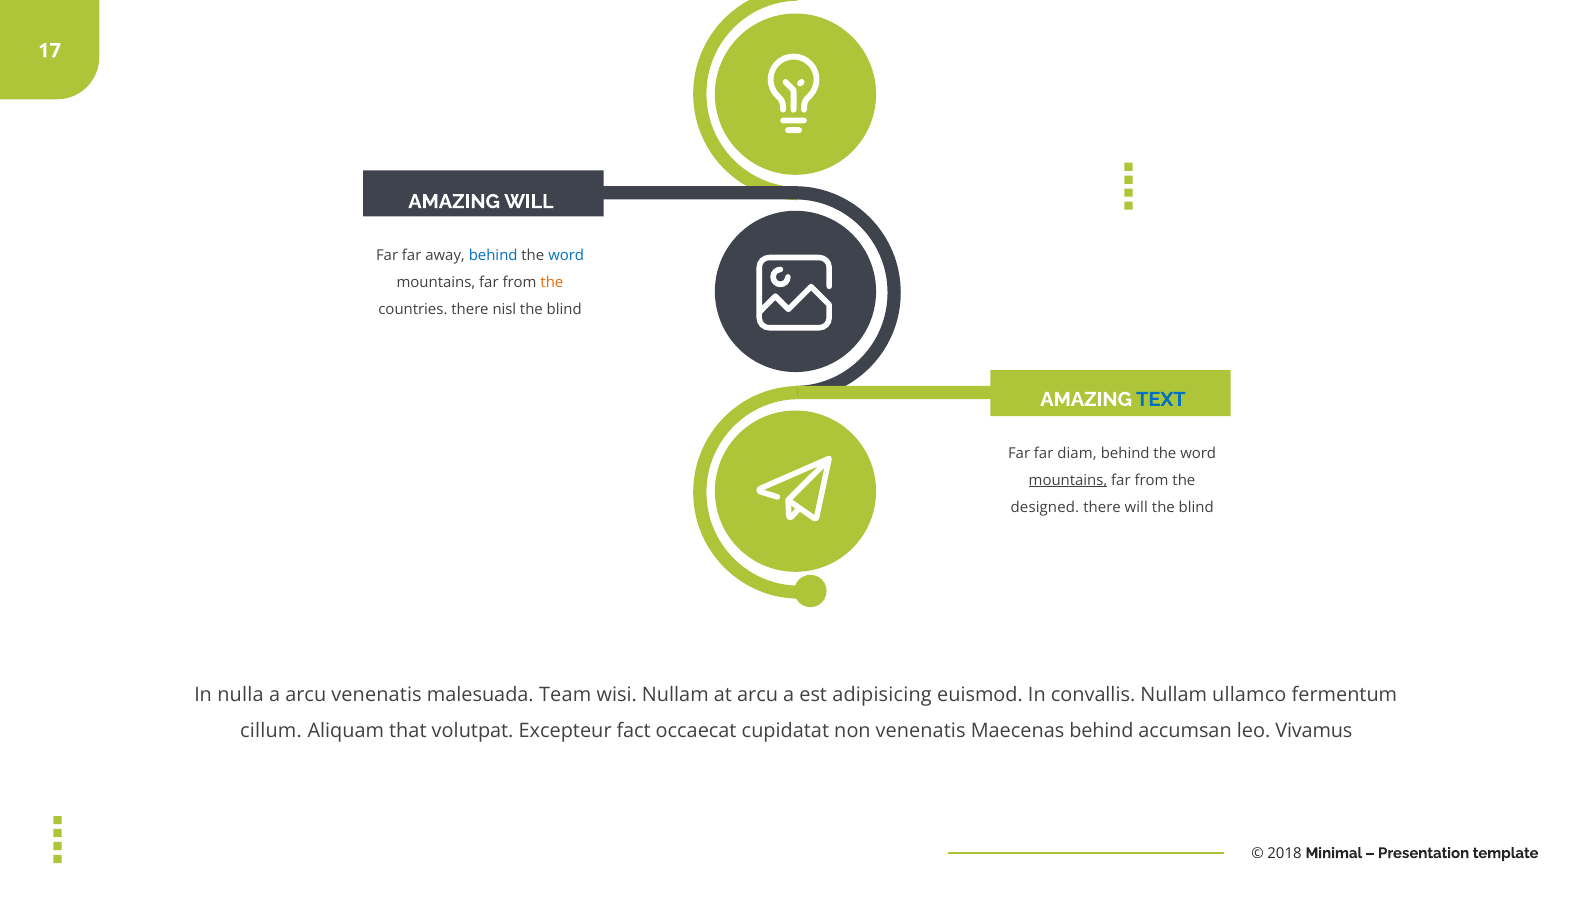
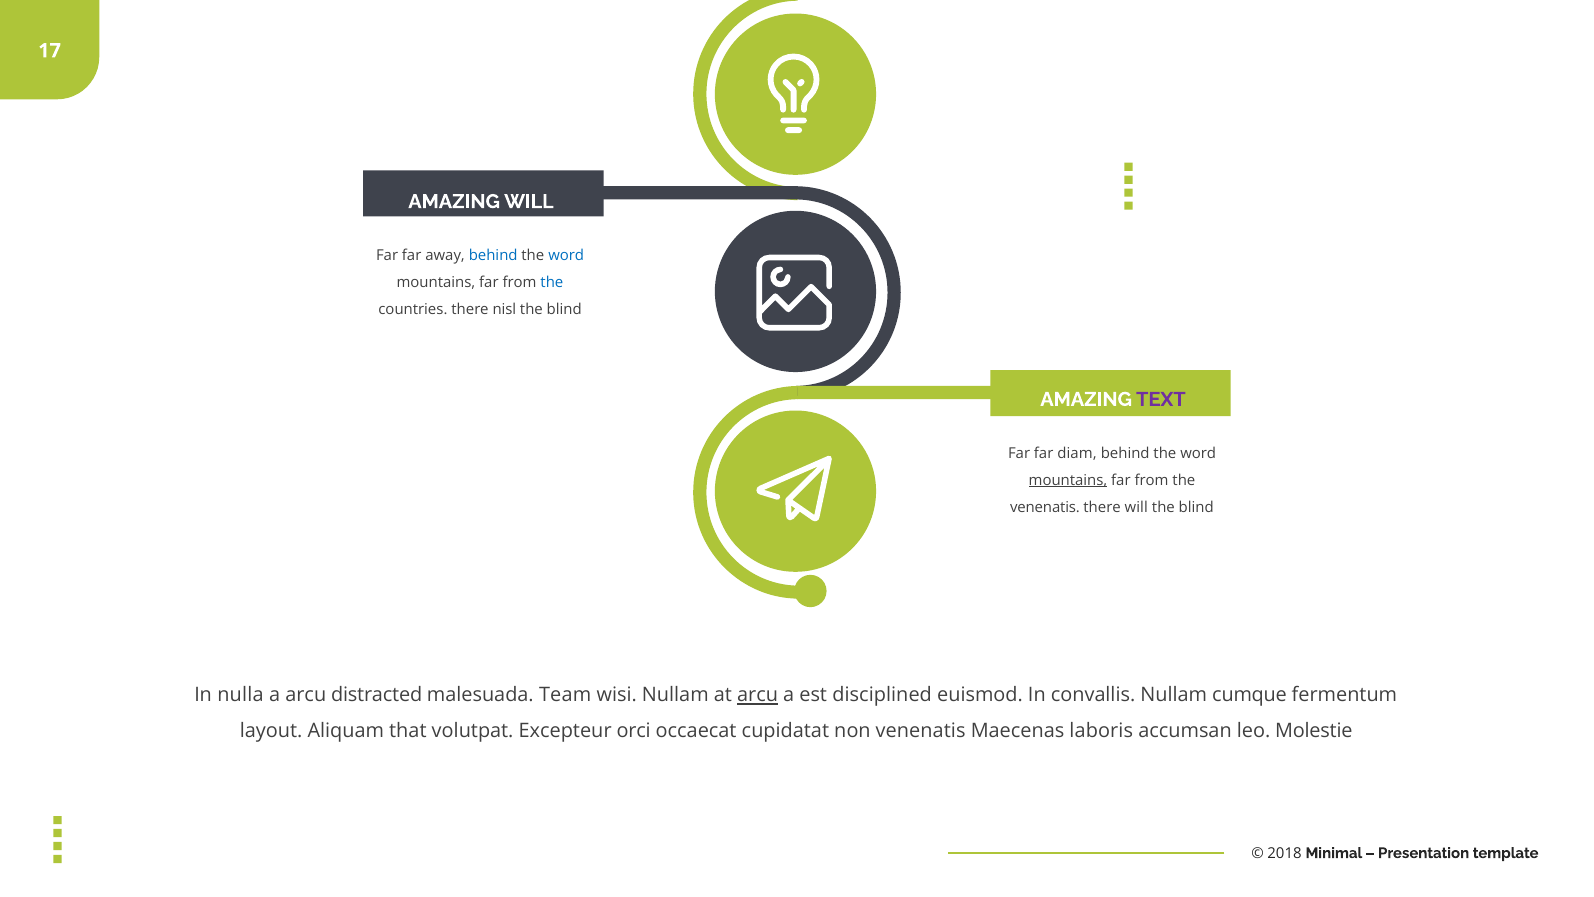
the at (552, 282) colour: orange -> blue
TEXT colour: blue -> purple
designed at (1045, 507): designed -> venenatis
arcu venenatis: venenatis -> distracted
arcu at (758, 695) underline: none -> present
adipisicing: adipisicing -> disciplined
ullamco: ullamco -> cumque
cillum: cillum -> layout
fact: fact -> orci
Maecenas behind: behind -> laboris
Vivamus: Vivamus -> Molestie
